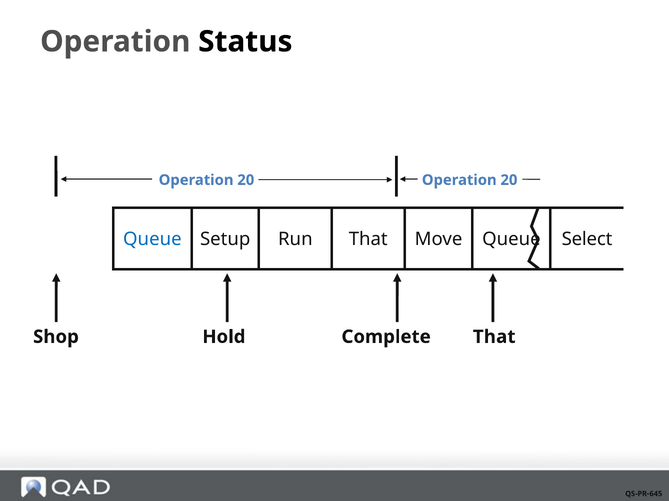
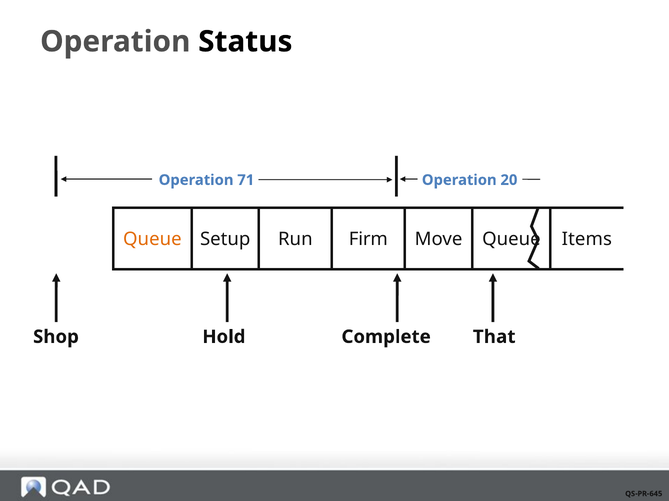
20 at (246, 180): 20 -> 71
Queue at (152, 239) colour: blue -> orange
Run That: That -> Firm
Select: Select -> Items
